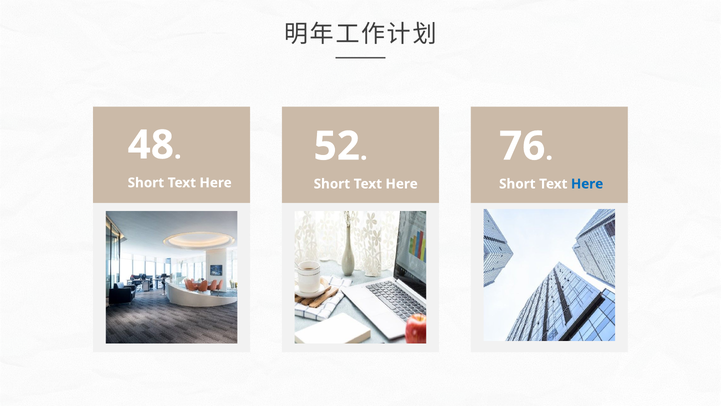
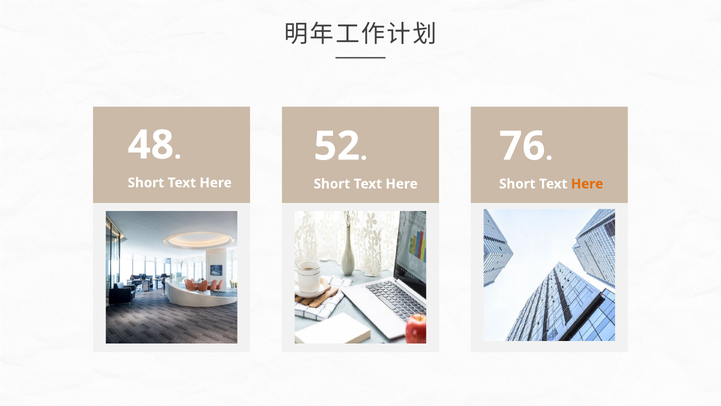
Here at (587, 184) colour: blue -> orange
